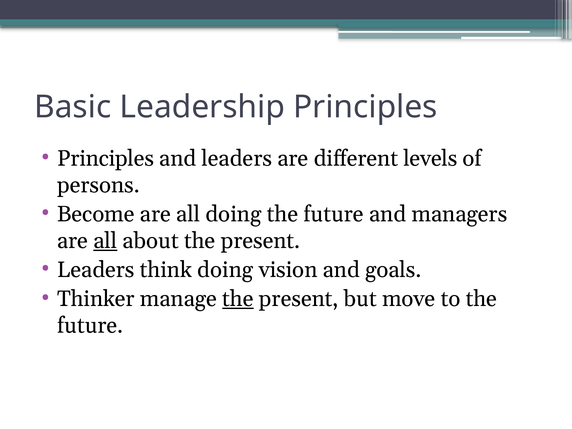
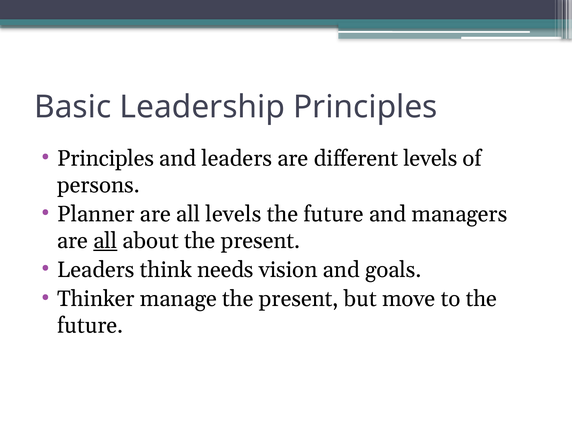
Become: Become -> Planner
all doing: doing -> levels
think doing: doing -> needs
the at (238, 299) underline: present -> none
